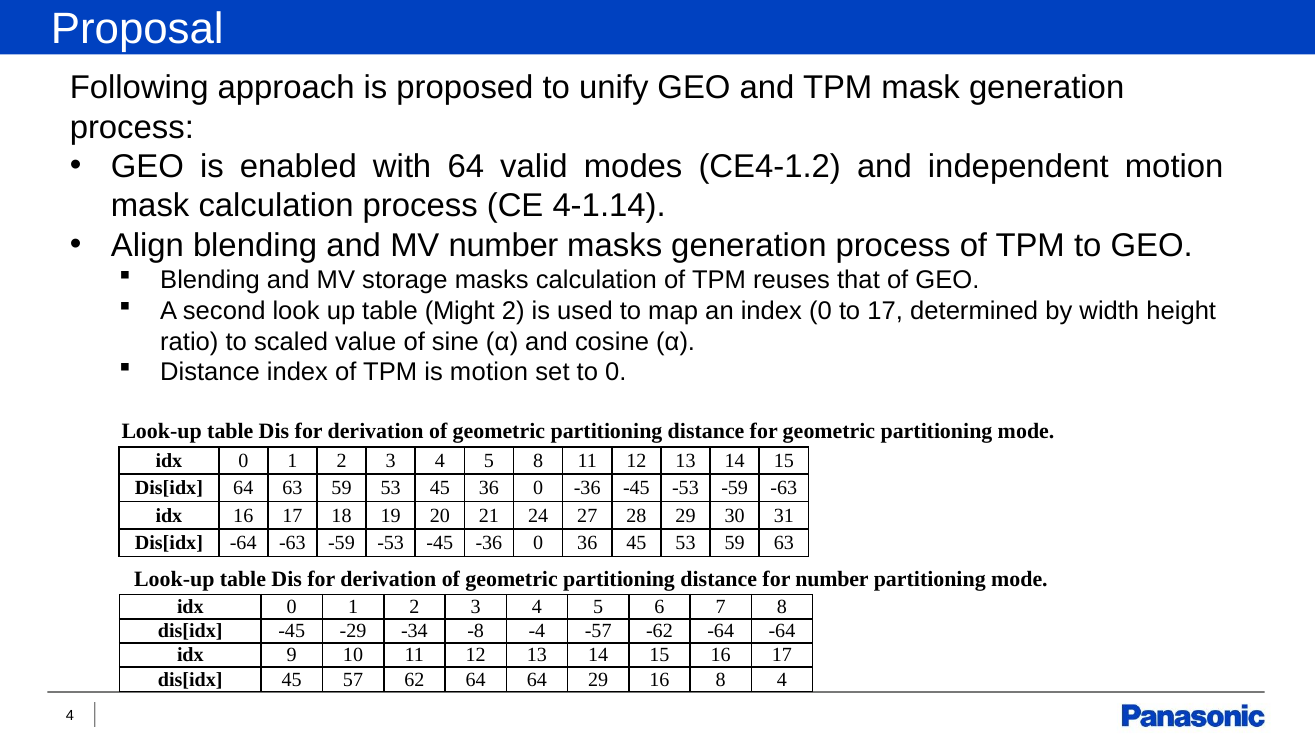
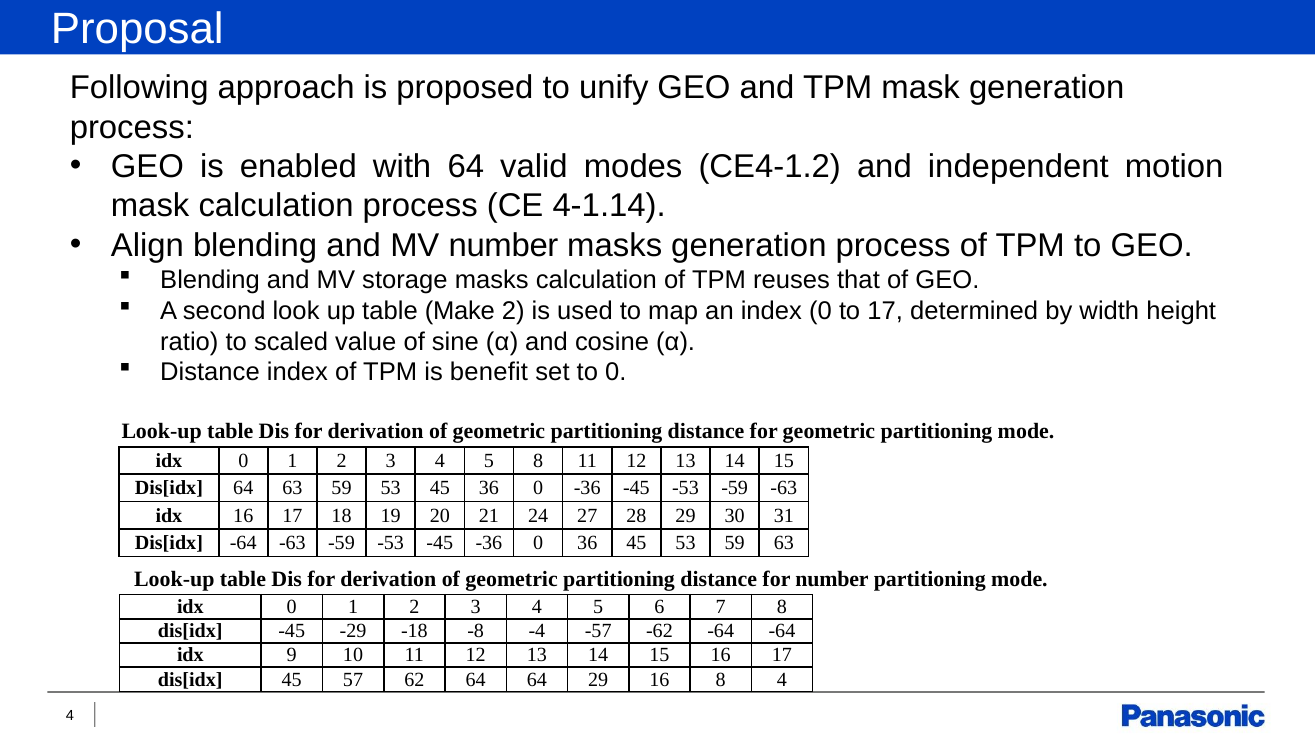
Might: Might -> Make
is motion: motion -> benefit
-34: -34 -> -18
